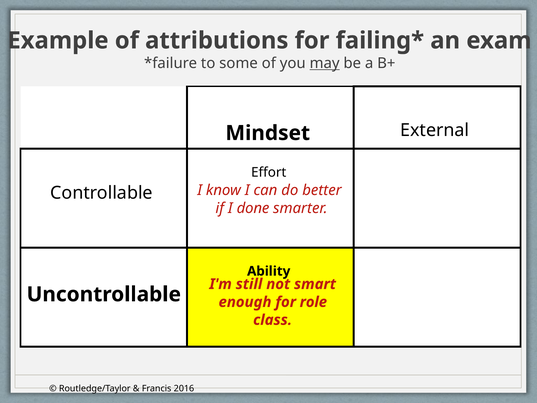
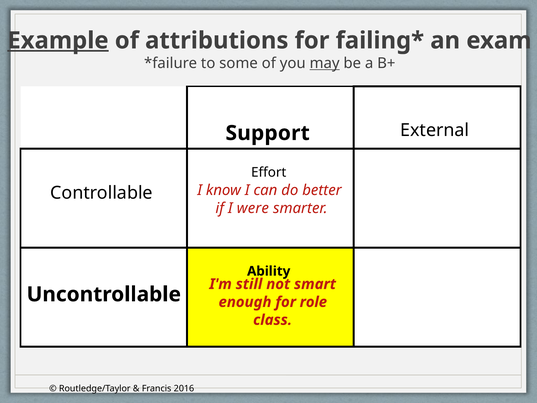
Example underline: none -> present
Mindset: Mindset -> Support
done: done -> were
